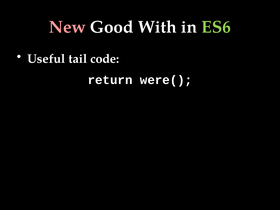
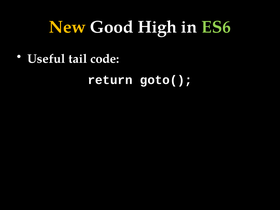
New colour: pink -> yellow
With: With -> High
were(: were( -> goto(
